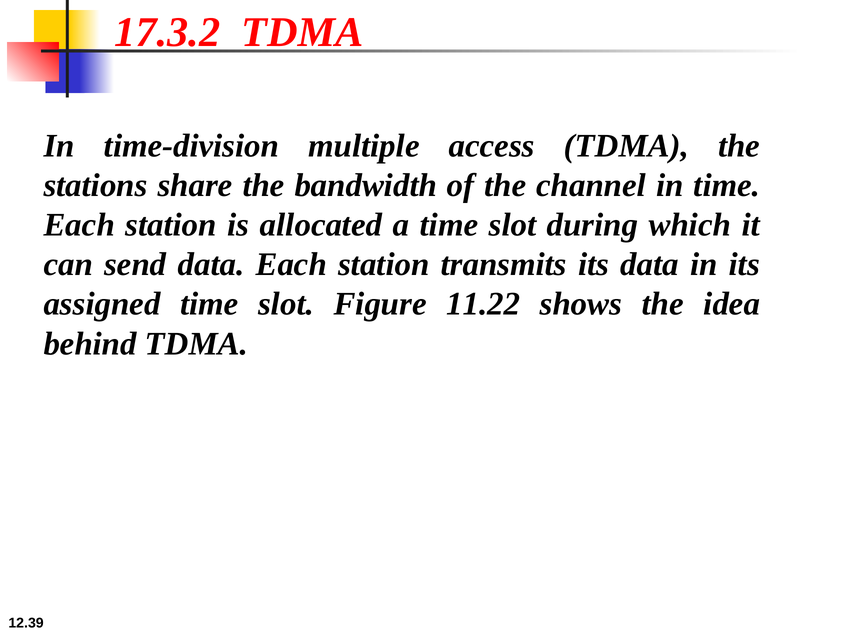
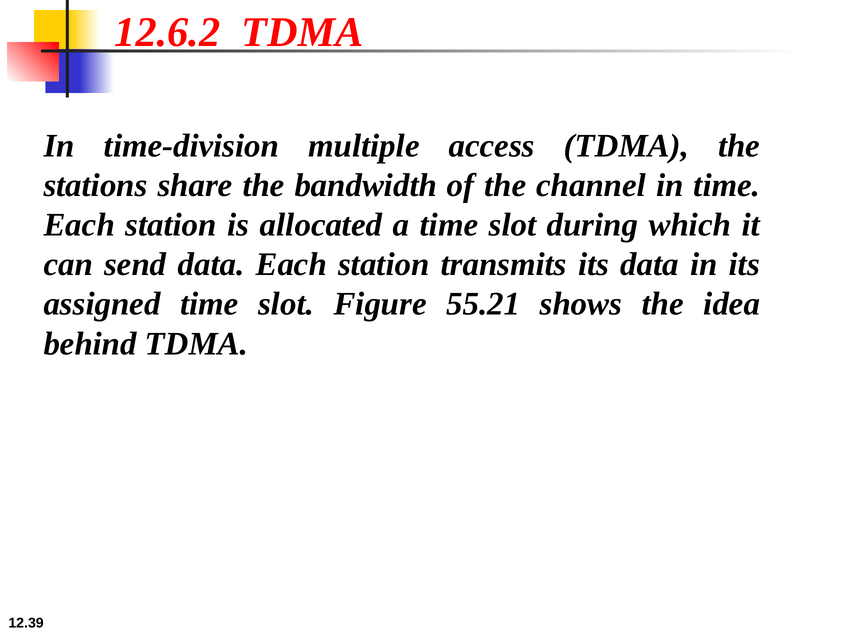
17.3.2: 17.3.2 -> 12.6.2
11.22: 11.22 -> 55.21
